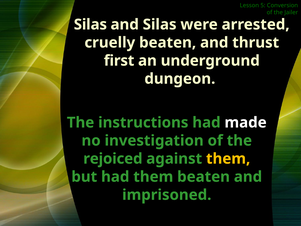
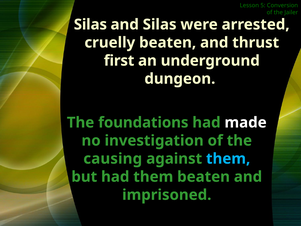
instructions: instructions -> foundations
rejoiced: rejoiced -> causing
them at (228, 159) colour: yellow -> light blue
